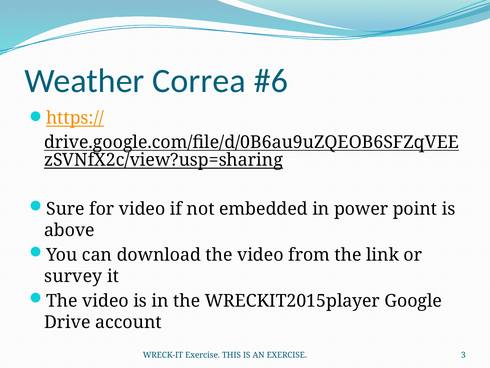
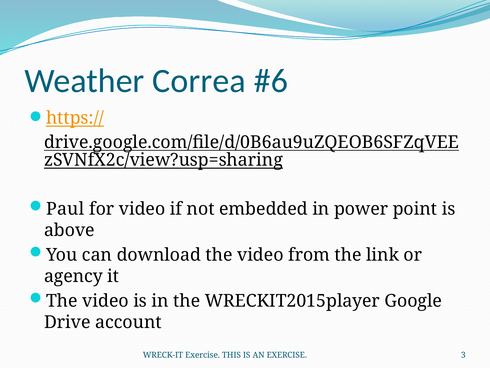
Sure: Sure -> Paul
survey: survey -> agency
